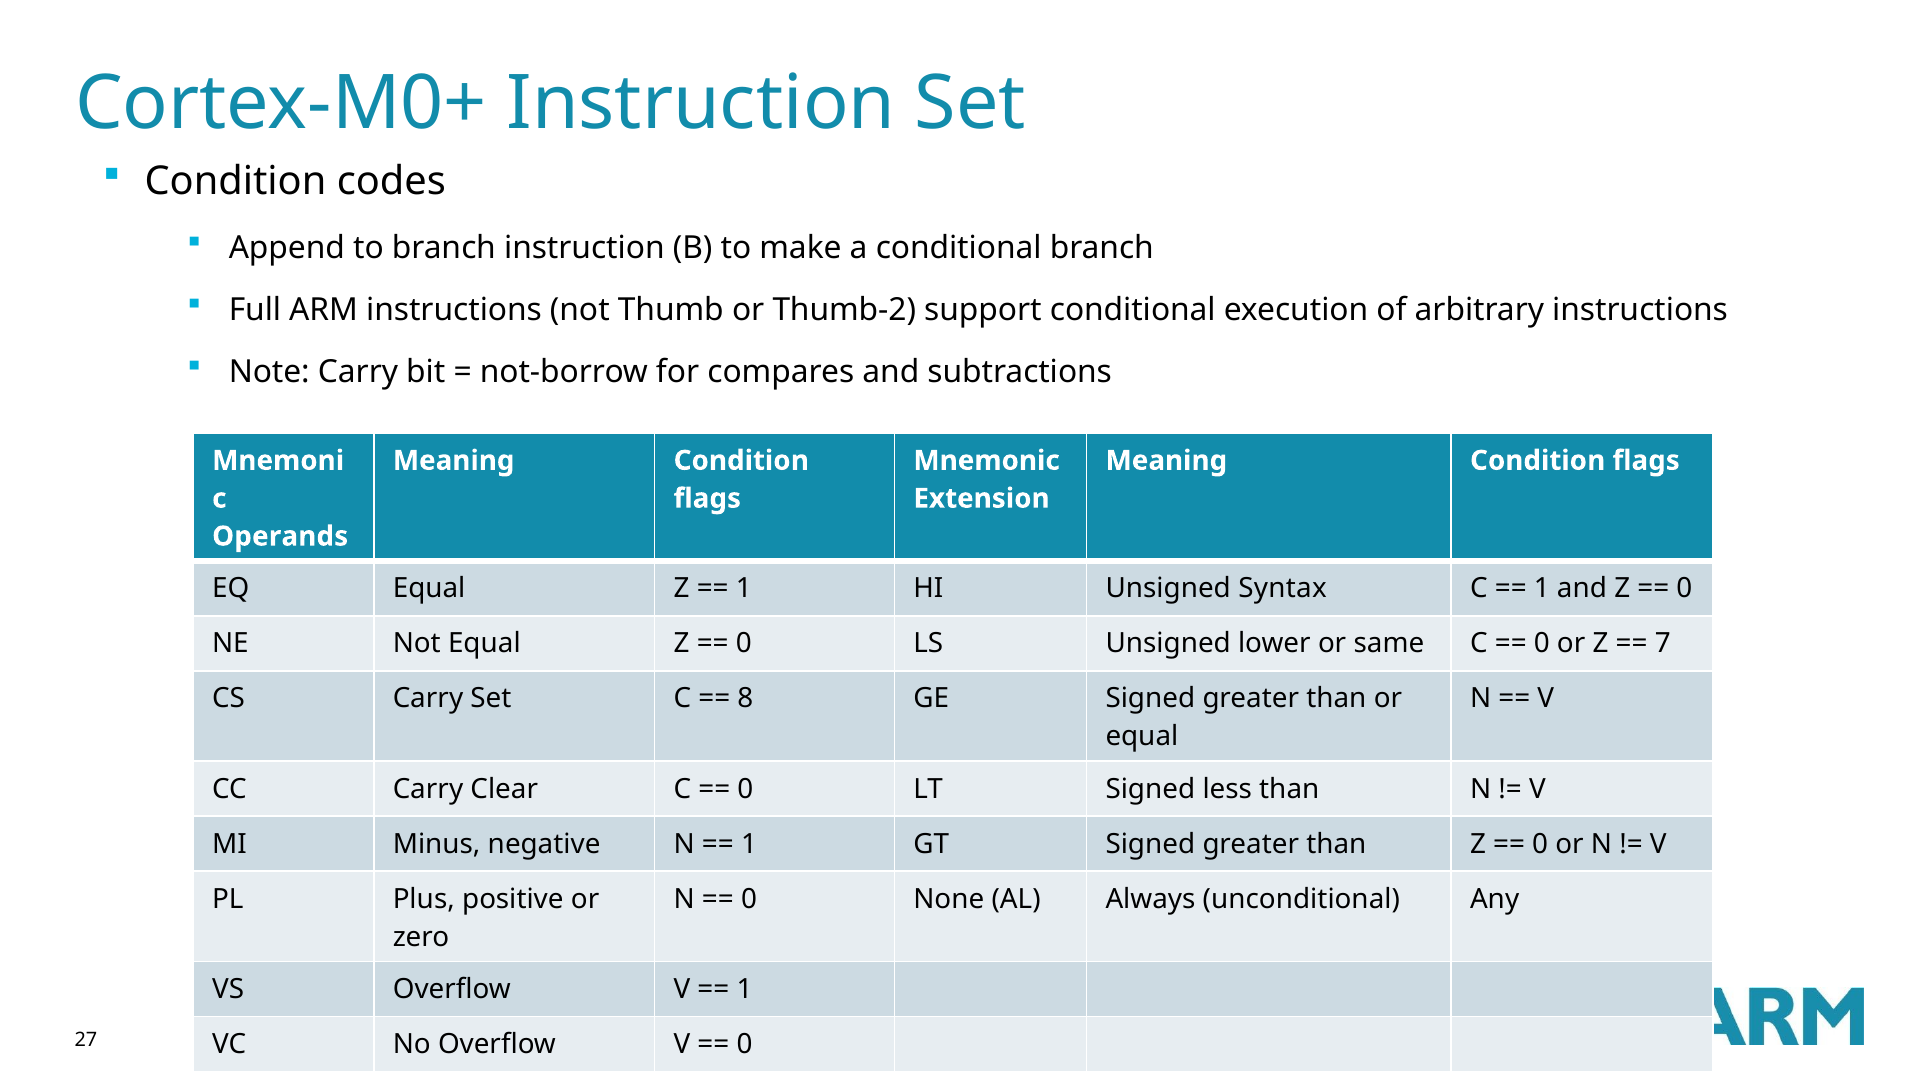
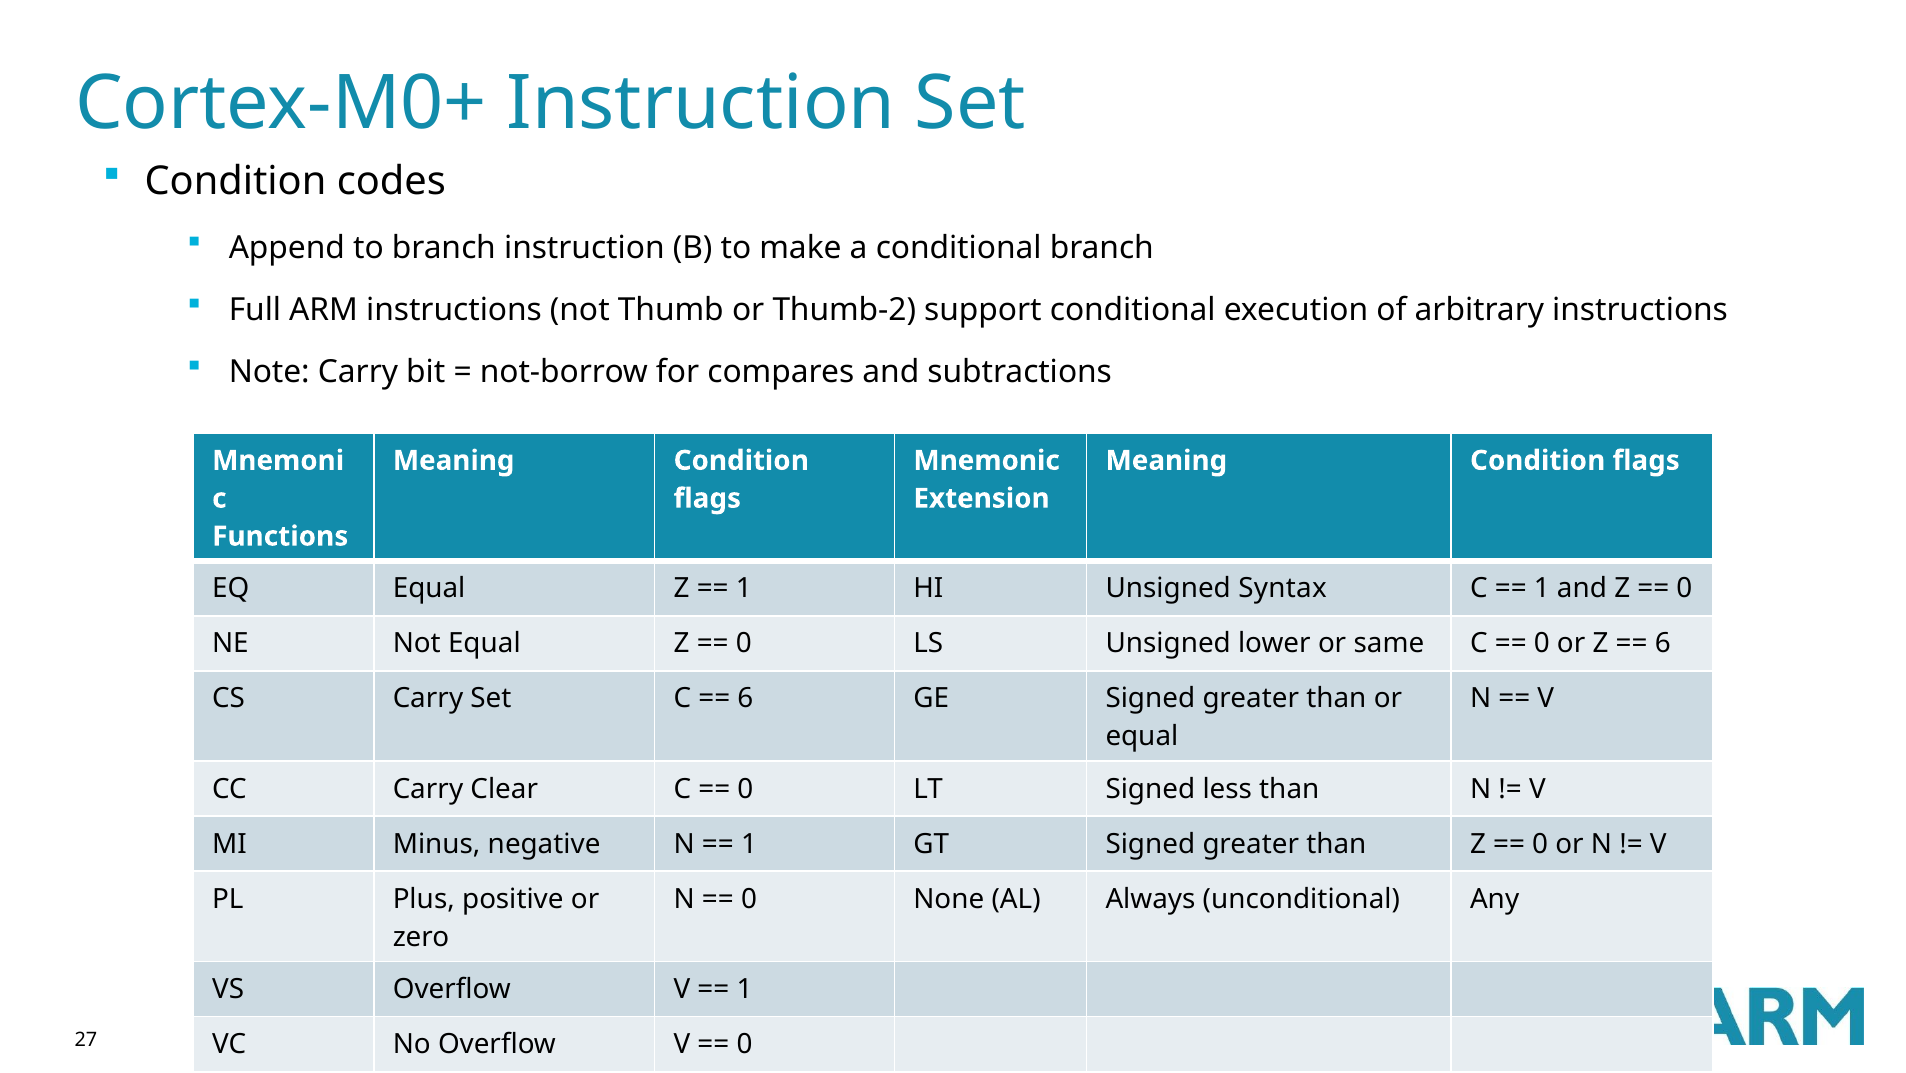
Operands: Operands -> Functions
7 at (1663, 643): 7 -> 6
8 at (745, 698): 8 -> 6
